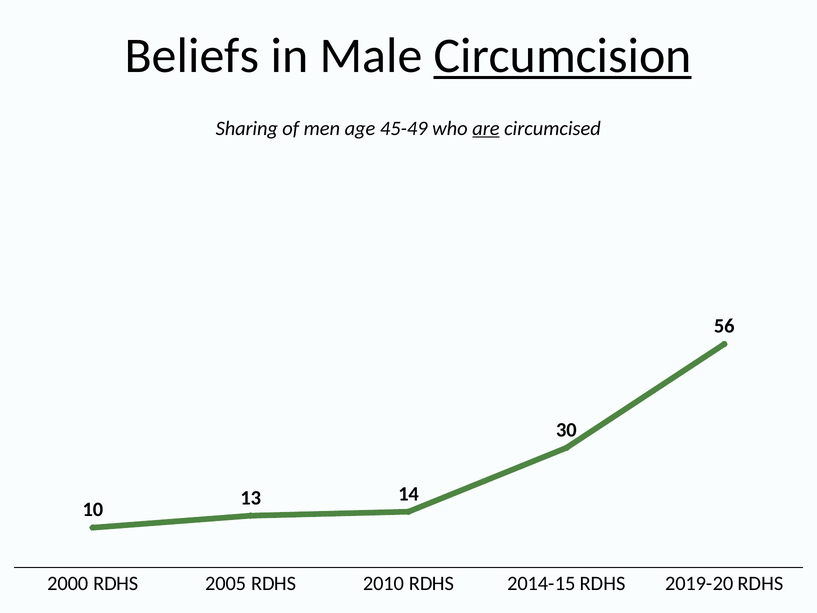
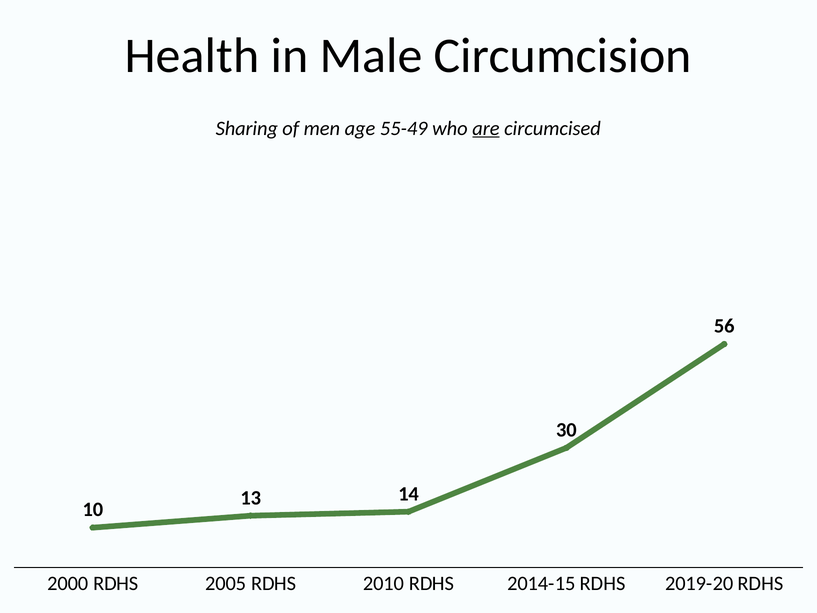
Beliefs: Beliefs -> Health
Circumcision underline: present -> none
45-49: 45-49 -> 55-49
